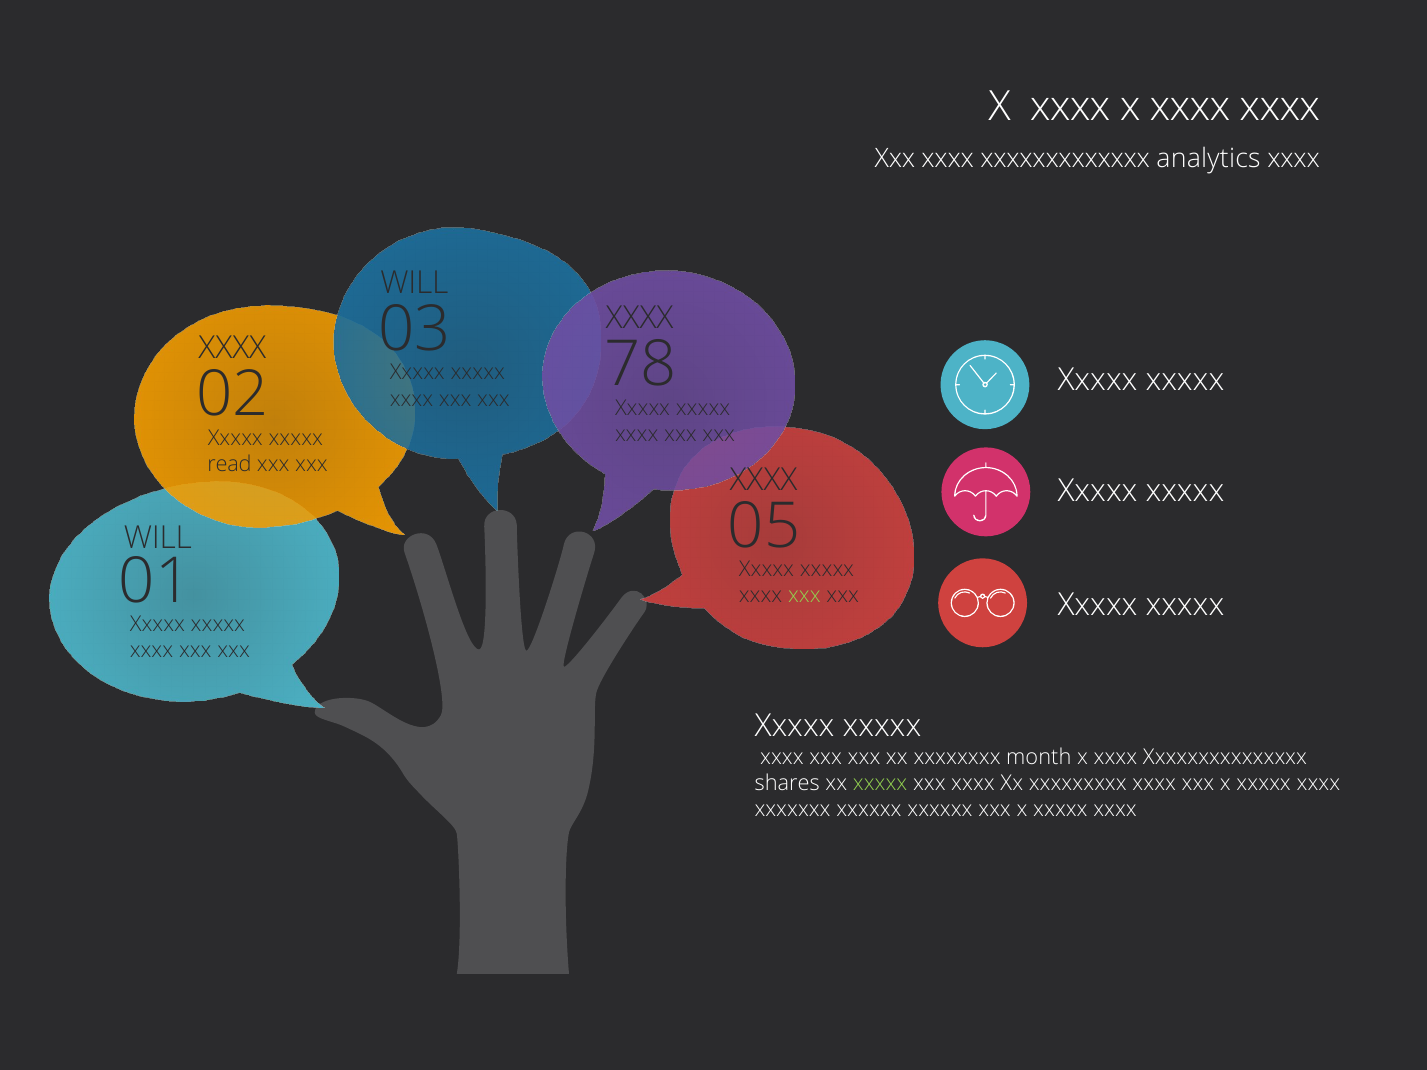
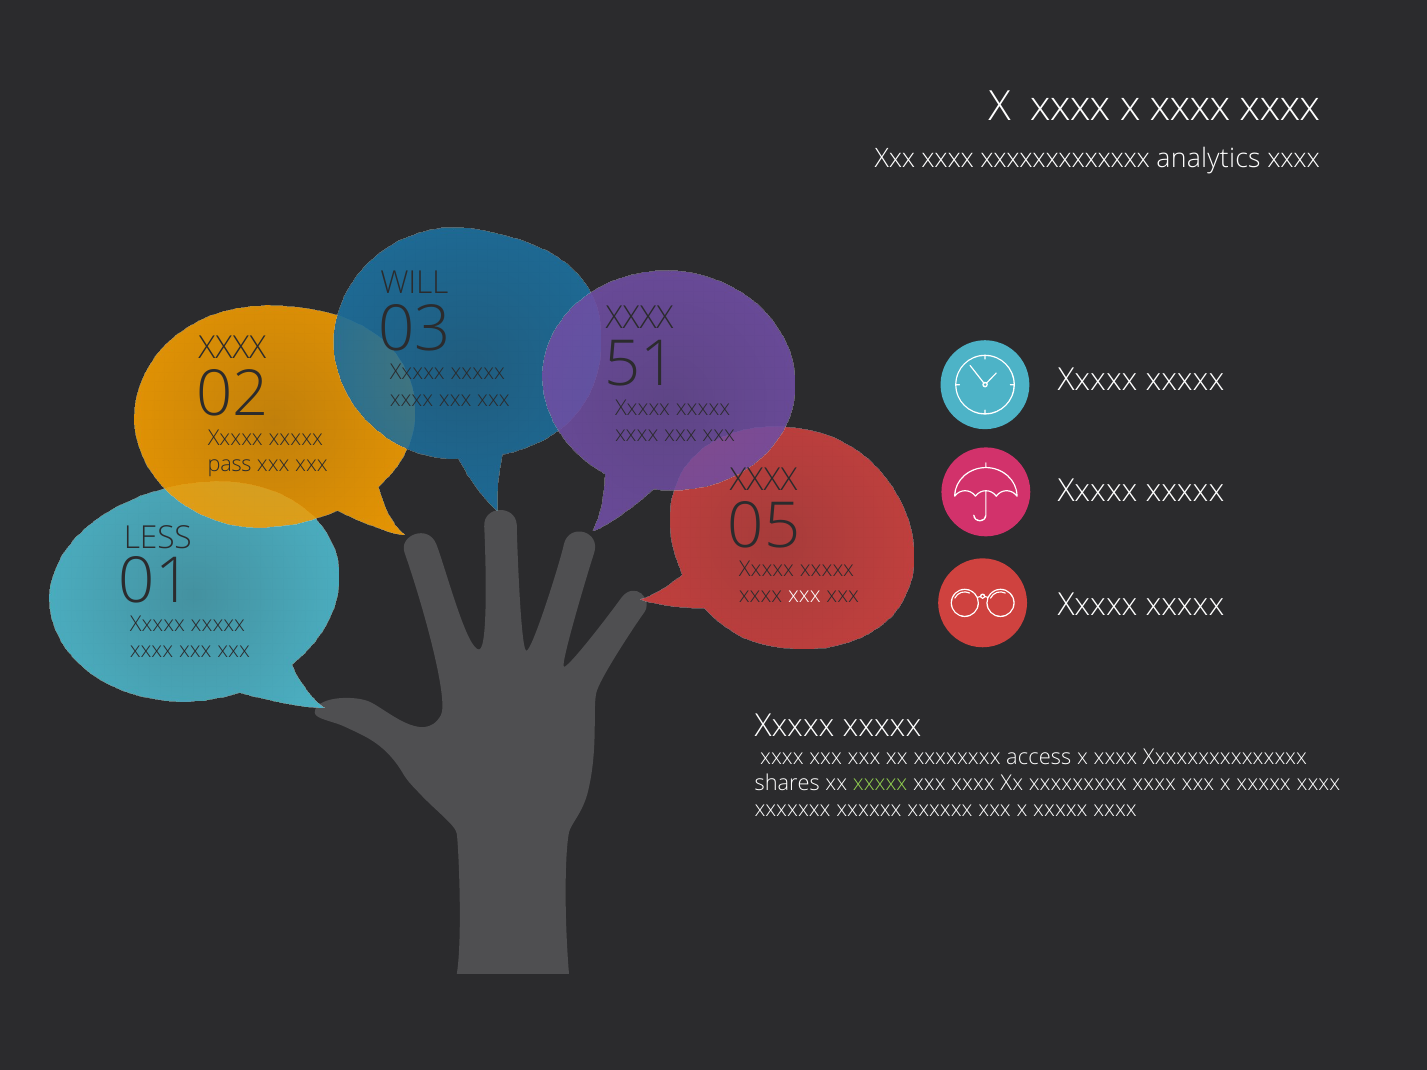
78: 78 -> 51
read: read -> pass
WILL at (158, 538): WILL -> LESS
xxx at (804, 595) colour: light green -> white
month: month -> access
